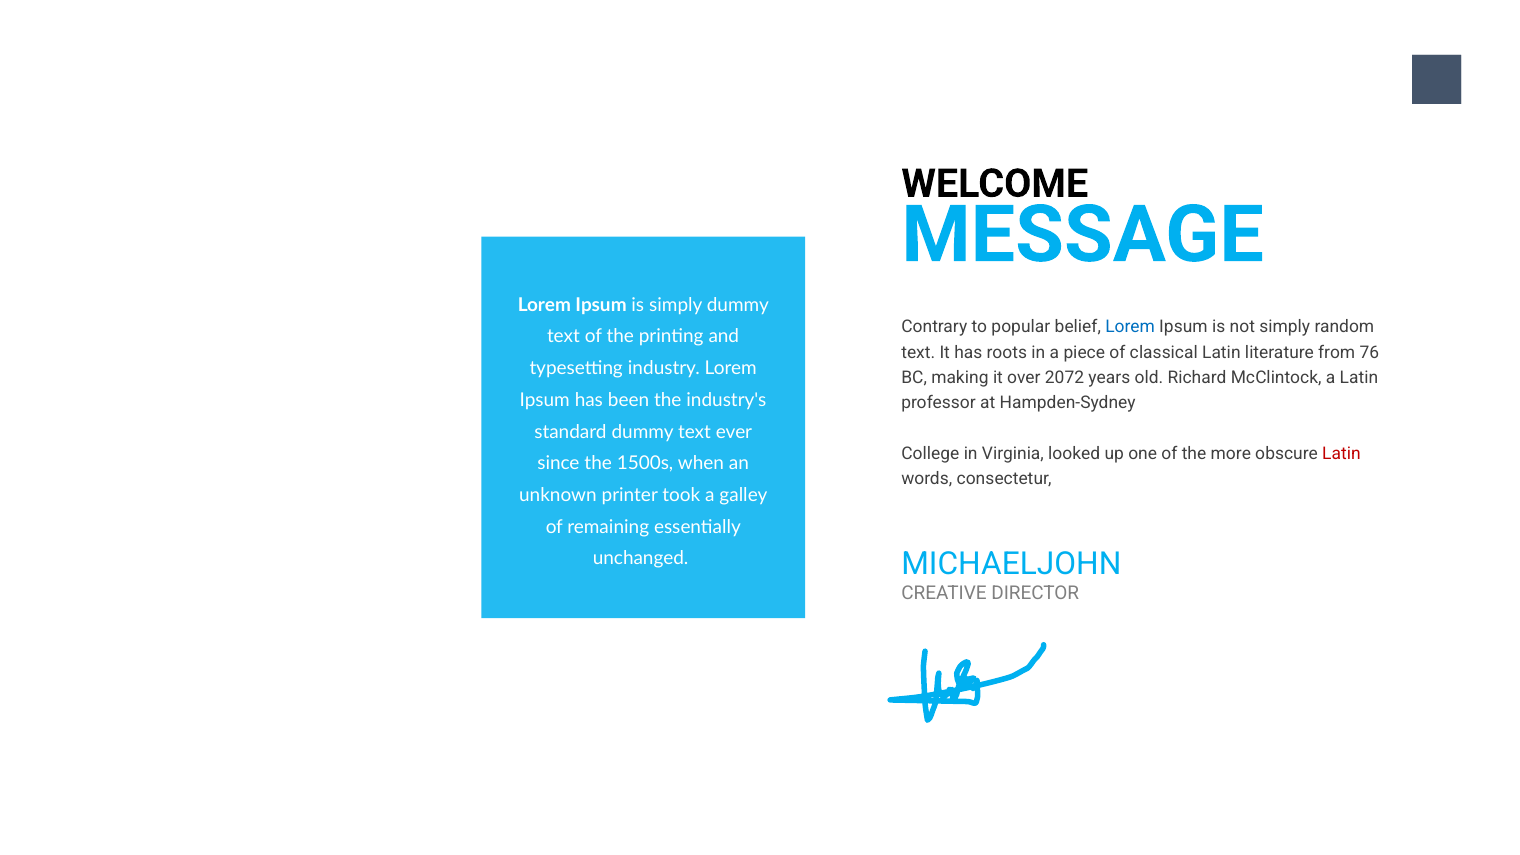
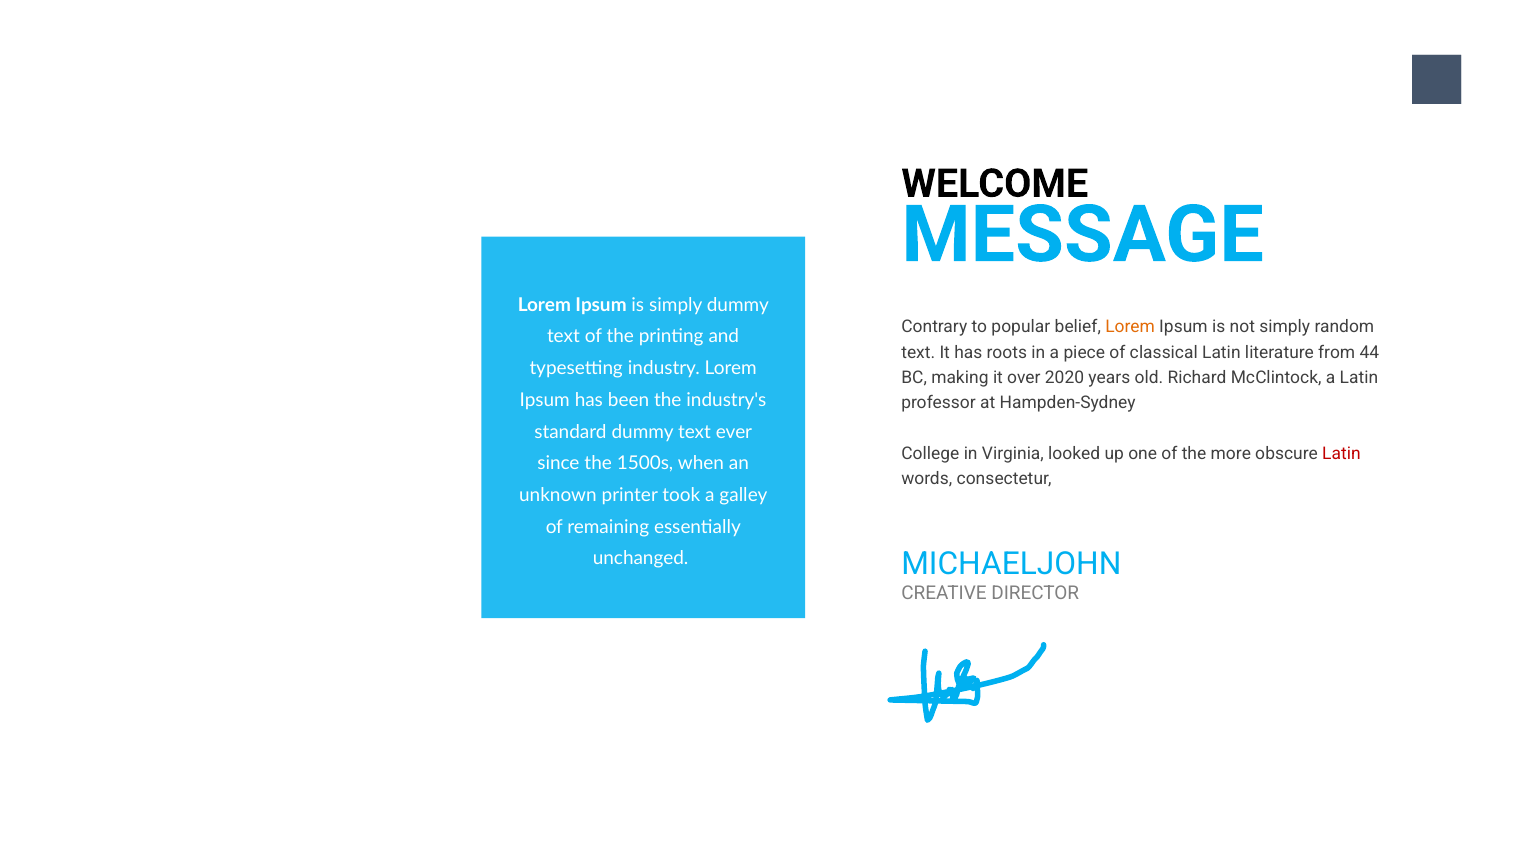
Lorem at (1130, 327) colour: blue -> orange
76: 76 -> 44
2072: 2072 -> 2020
